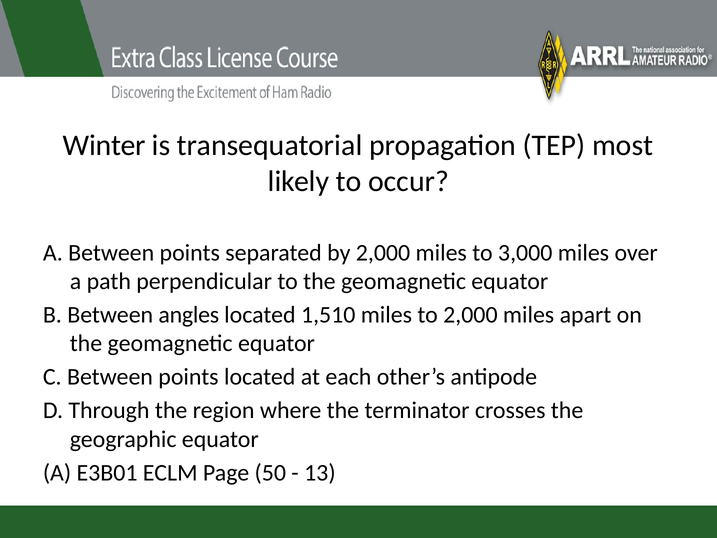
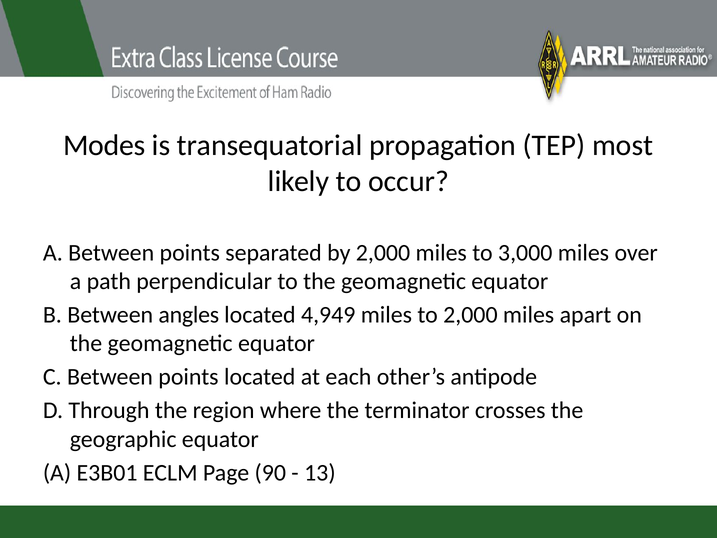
Winter: Winter -> Modes
1,510: 1,510 -> 4,949
50: 50 -> 90
